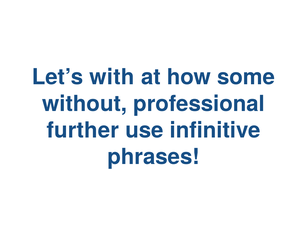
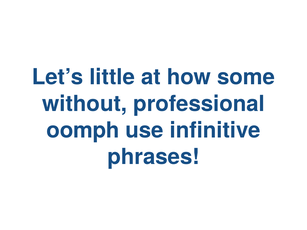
with: with -> little
further: further -> oomph
